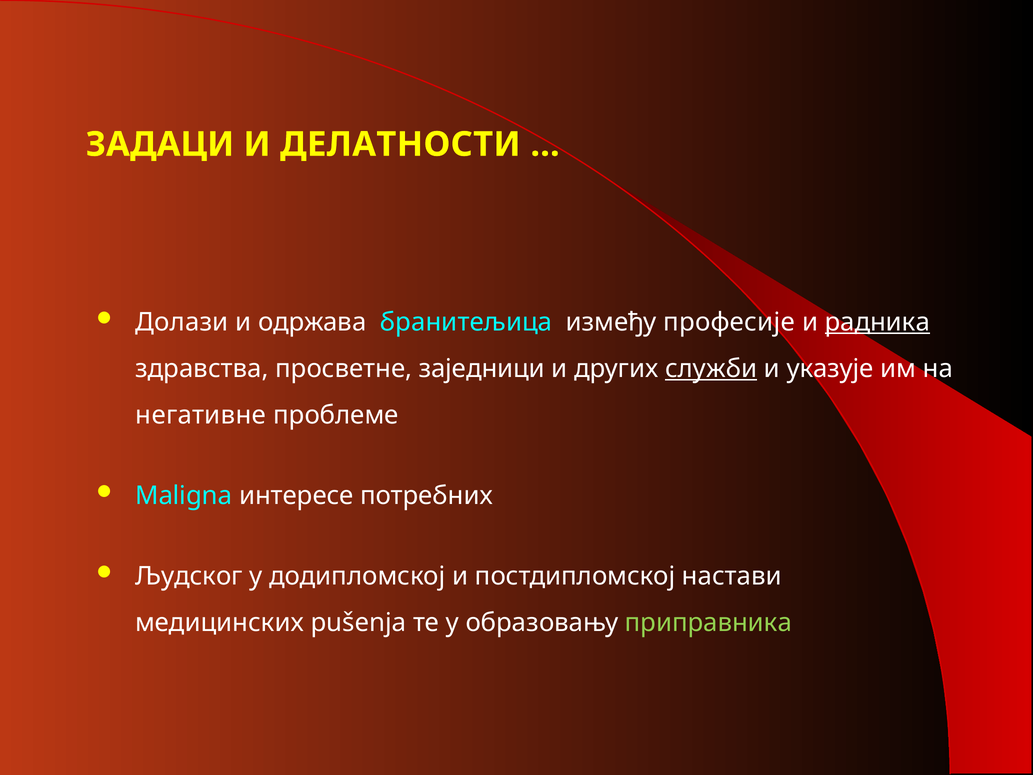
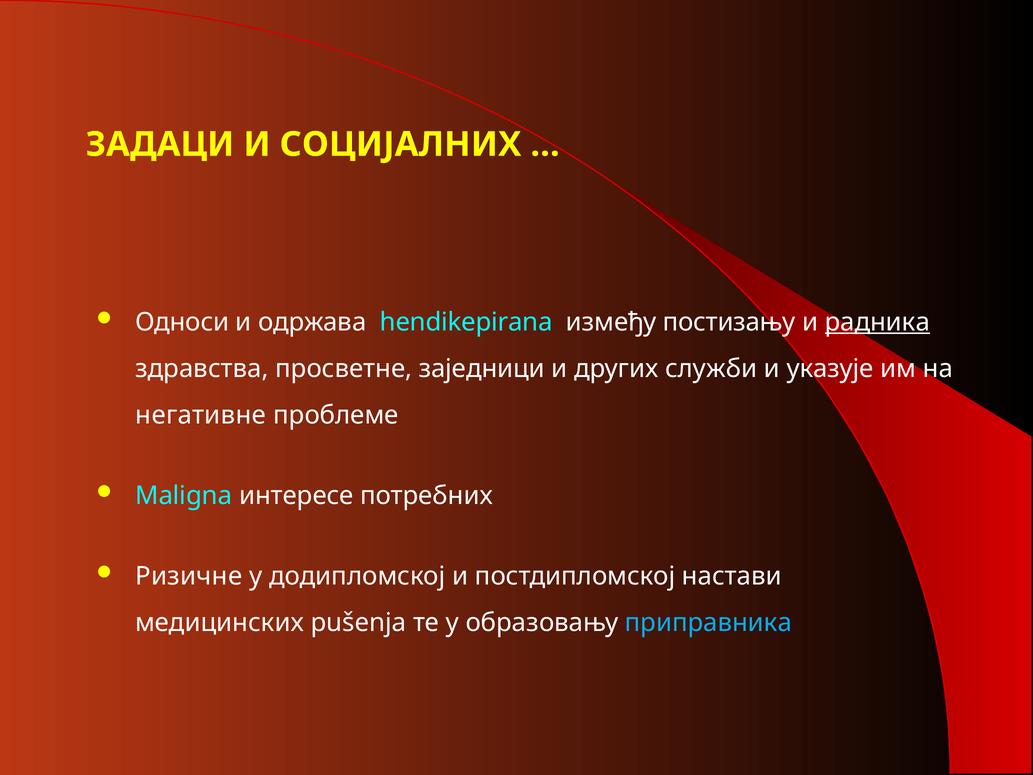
ДЕЛАТНОСТИ: ДЕЛАТНОСТИ -> СОЦИЈАЛНИХ
Долази: Долази -> Односи
бранитељица: бранитељица -> hendikepirana
професије: професије -> постизању
служби underline: present -> none
Људског: Људског -> Ризичне
приправника colour: light green -> light blue
